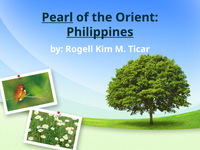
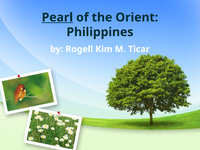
Philippines underline: present -> none
